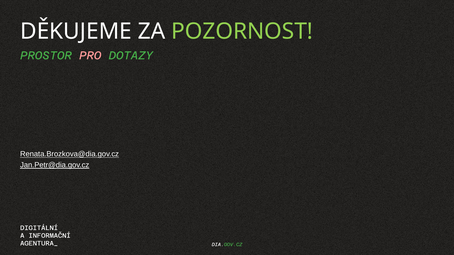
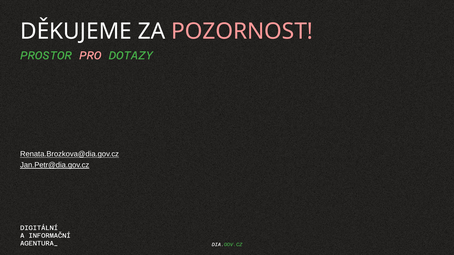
POZORNOST colour: light green -> pink
